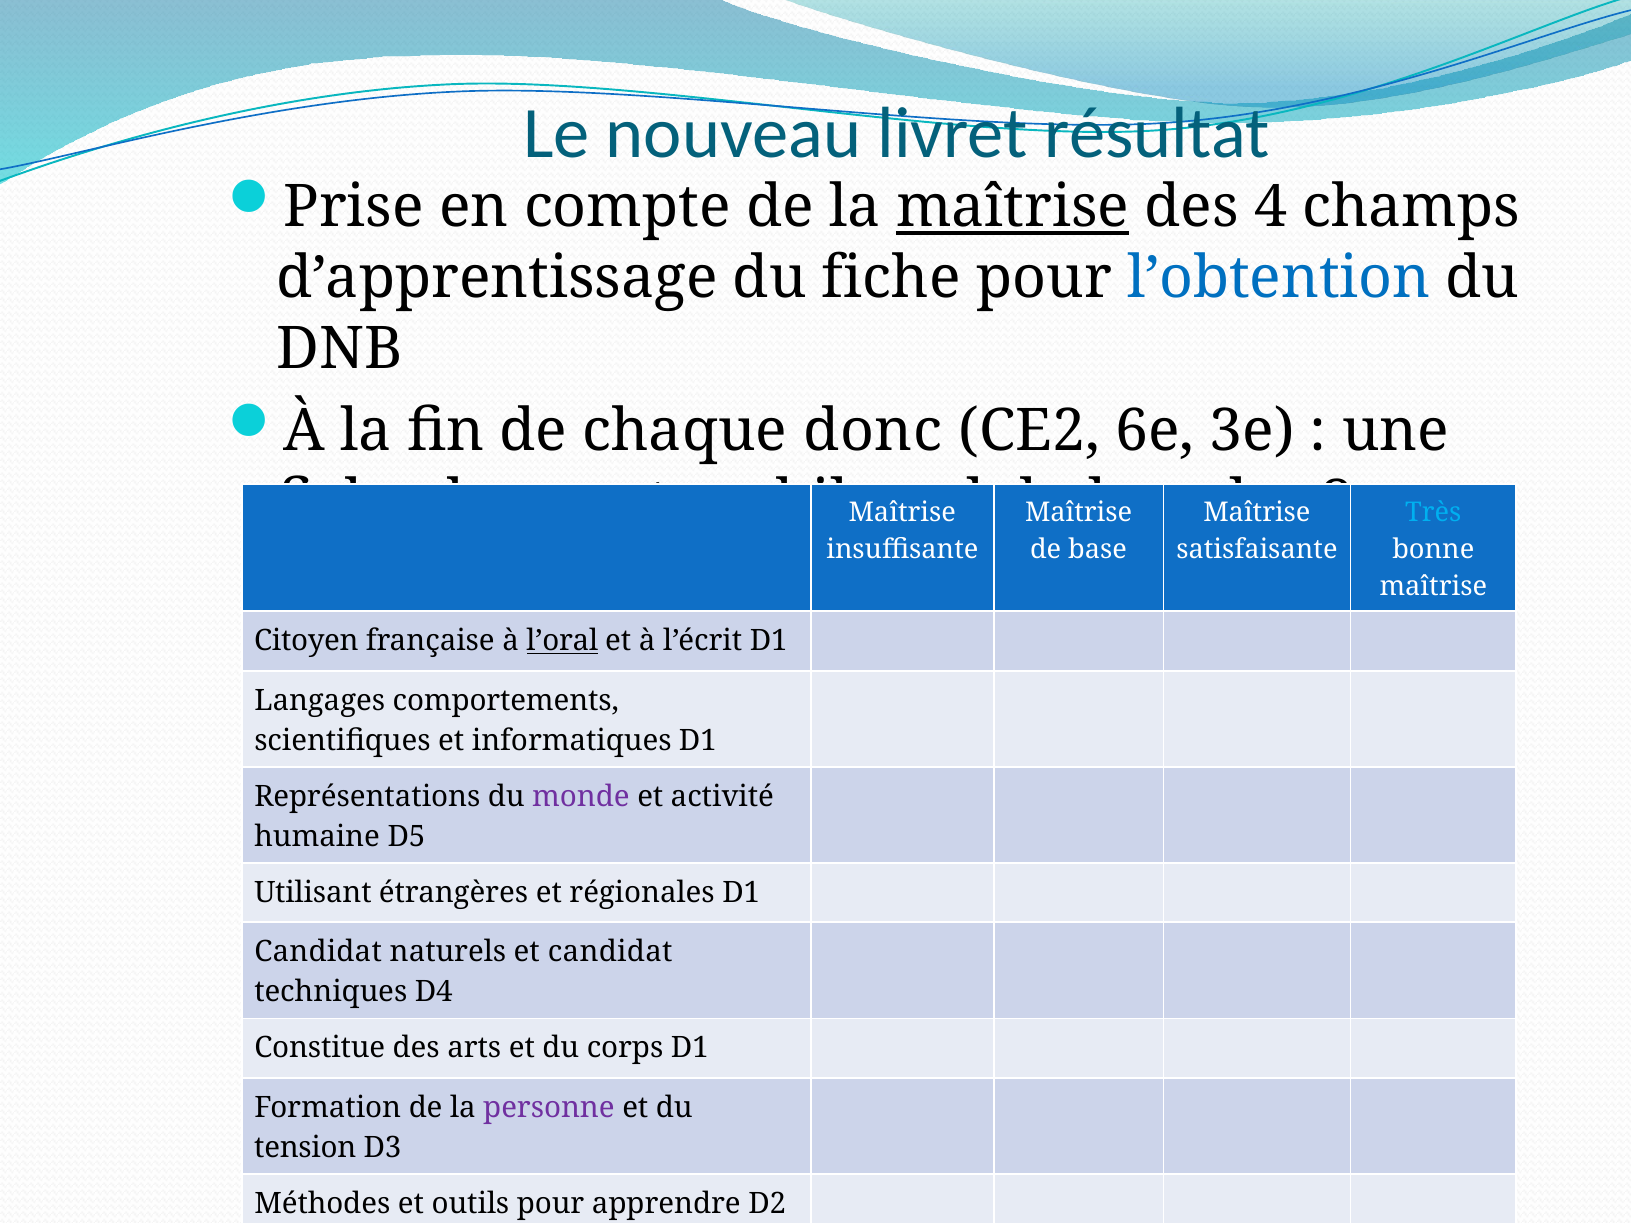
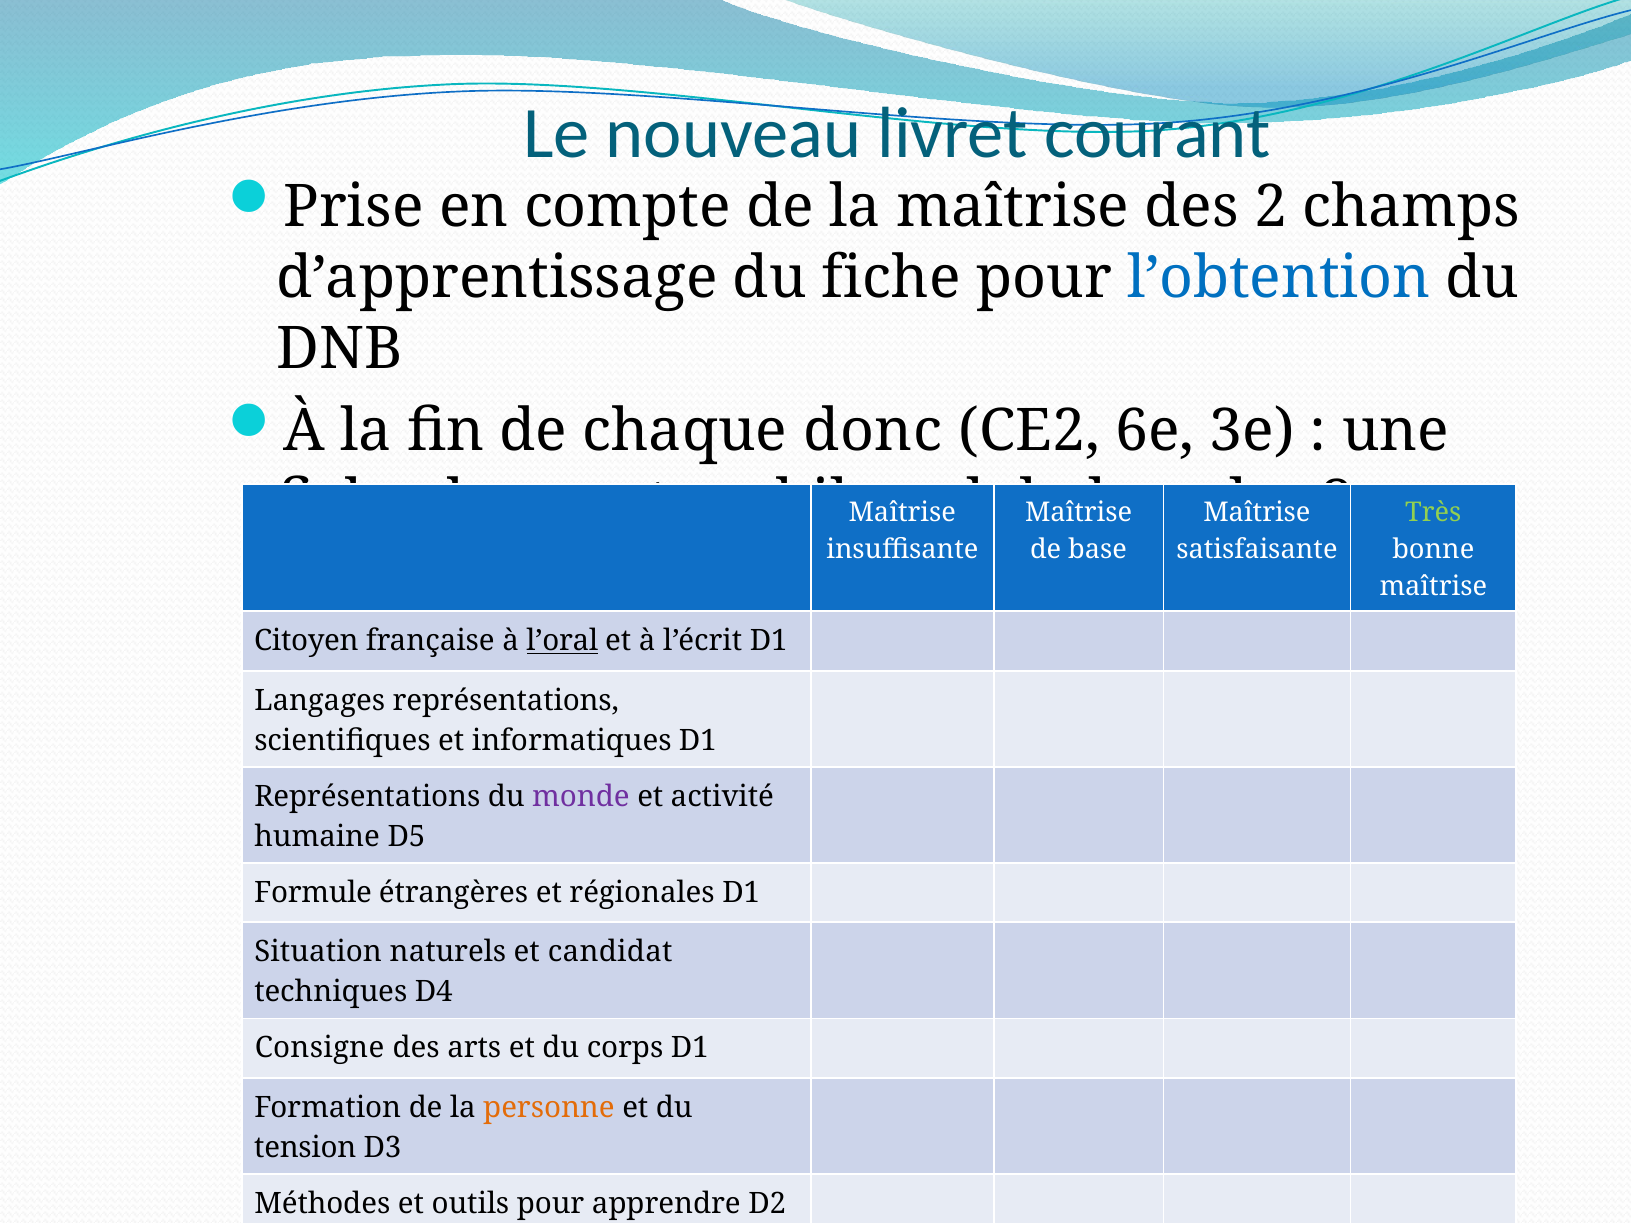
résultat: résultat -> courant
maîtrise at (1013, 208) underline: present -> none
4: 4 -> 2
Très colour: light blue -> light green
Langages comportements: comportements -> représentations
Utilisant: Utilisant -> Formule
Candidat at (318, 952): Candidat -> Situation
Constitue: Constitue -> Consigne
personne colour: purple -> orange
